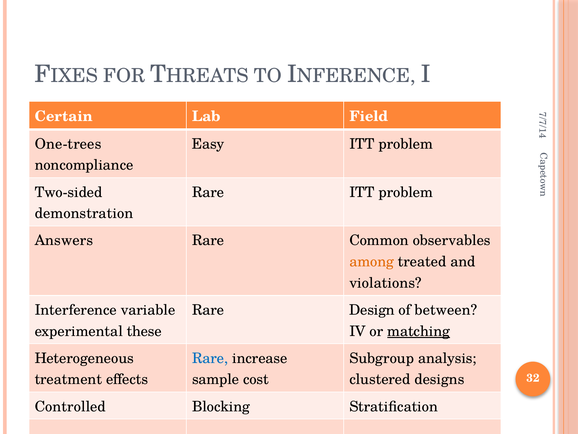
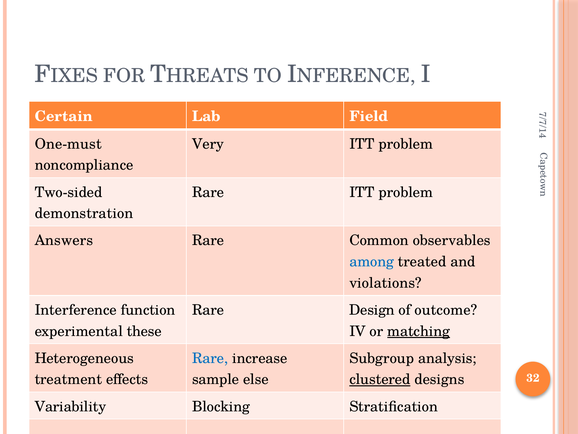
One-trees: One-trees -> One-must
Easy: Easy -> Very
among colour: orange -> blue
variable: variable -> function
between: between -> outcome
cost: cost -> else
clustered underline: none -> present
Controlled: Controlled -> Variability
